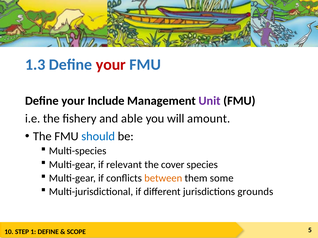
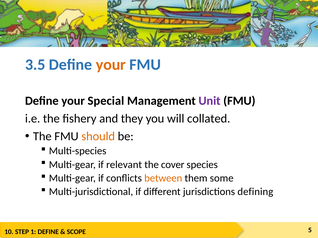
1.3: 1.3 -> 3.5
your at (111, 65) colour: red -> orange
Include: Include -> Special
able: able -> they
amount: amount -> collated
should colour: blue -> orange
grounds: grounds -> defining
